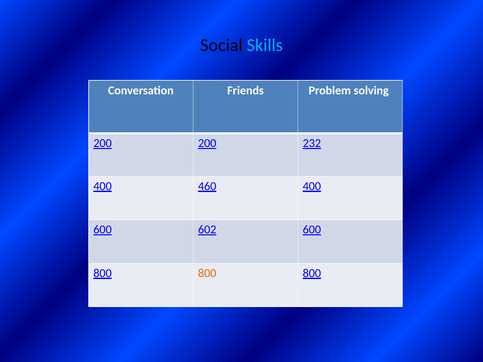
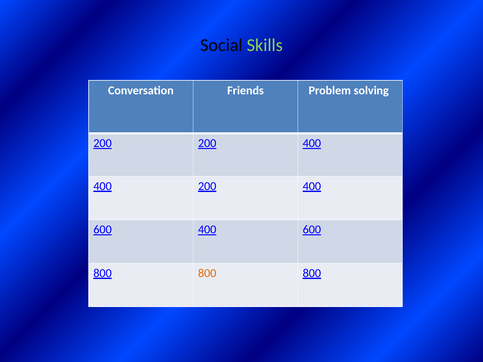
Skills colour: light blue -> light green
200 200 232: 232 -> 400
400 460: 460 -> 200
600 602: 602 -> 400
